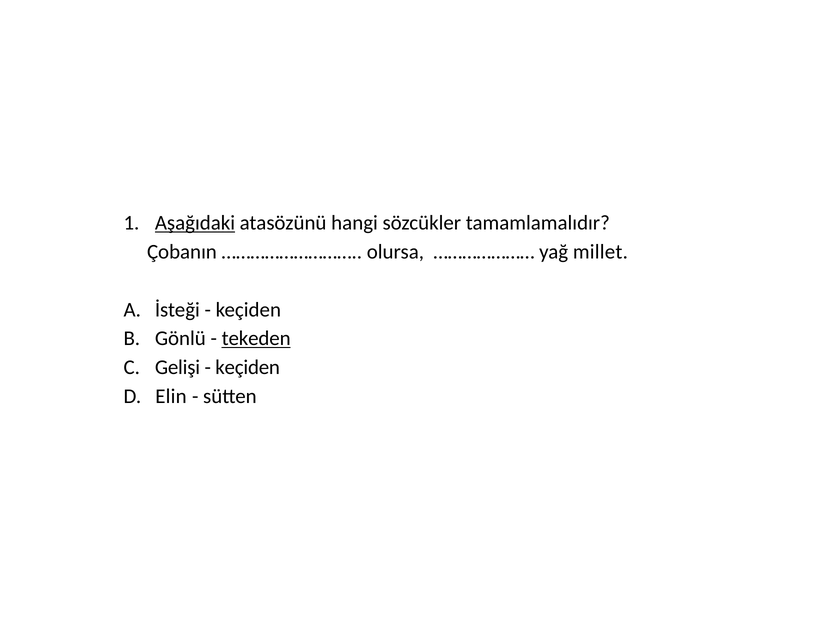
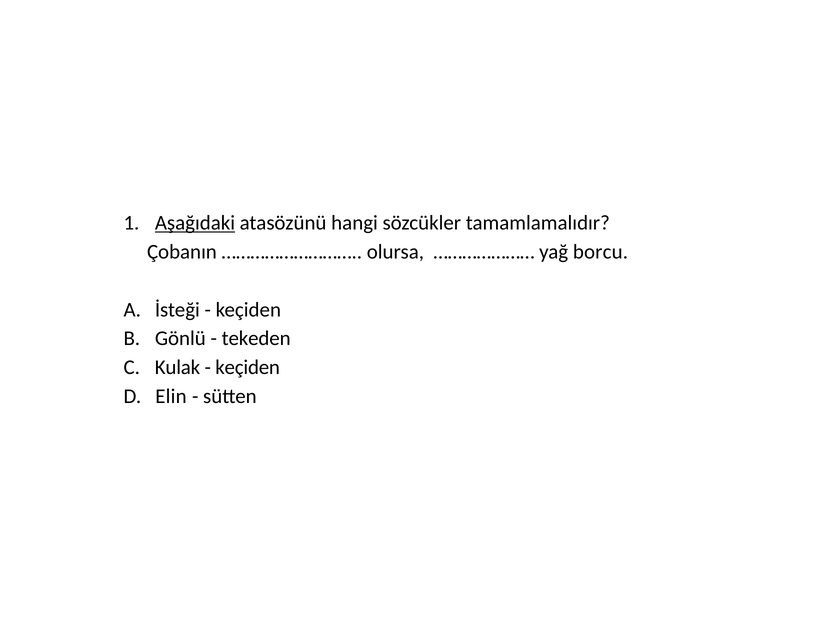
millet: millet -> borcu
tekeden underline: present -> none
Gelişi: Gelişi -> Kulak
